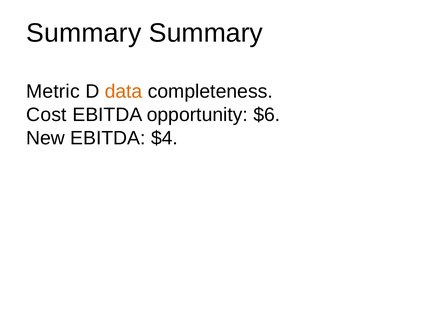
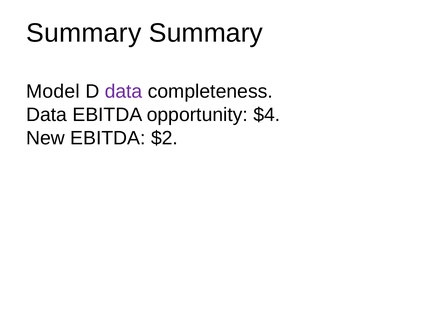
Metric: Metric -> Model
data at (124, 91) colour: orange -> purple
Cost at (46, 115): Cost -> Data
$6: $6 -> $4
$4: $4 -> $2
